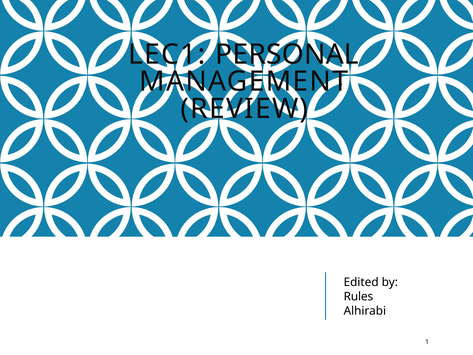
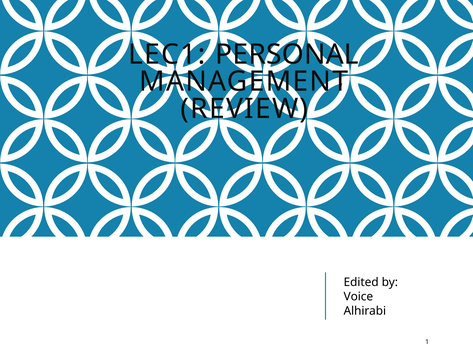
Rules: Rules -> Voice
